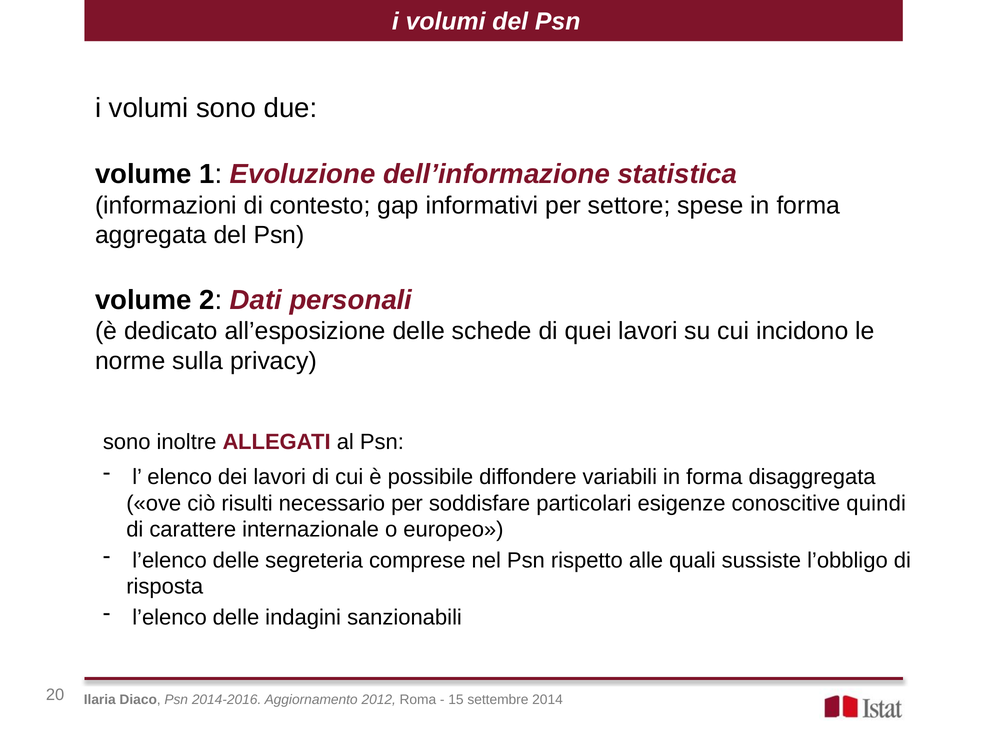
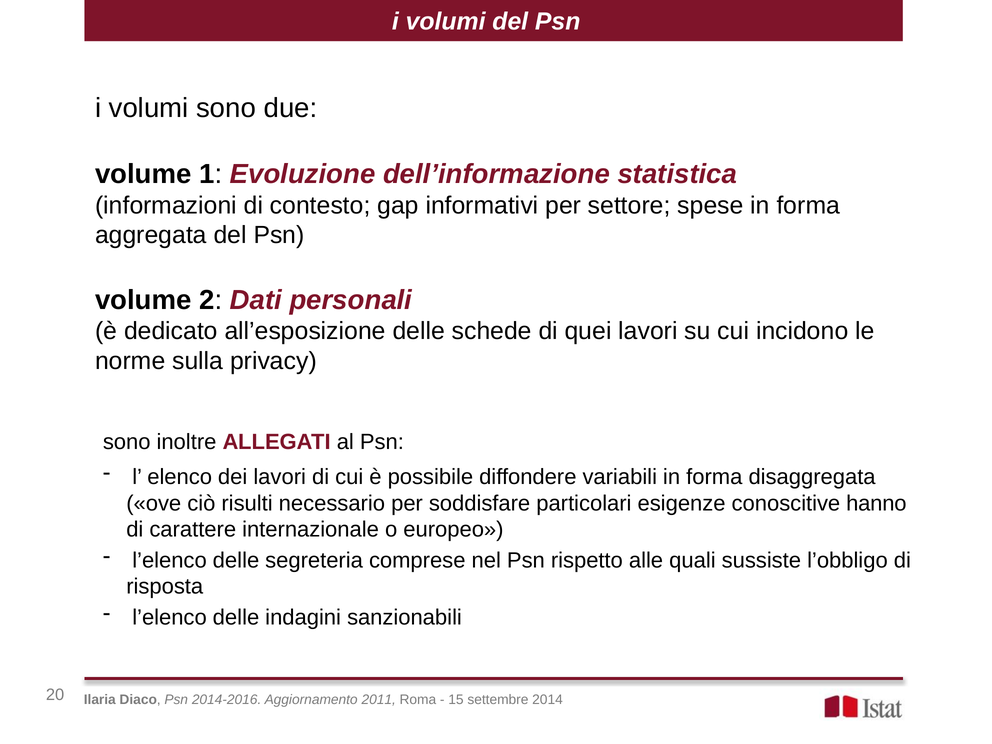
quindi: quindi -> hanno
2012: 2012 -> 2011
